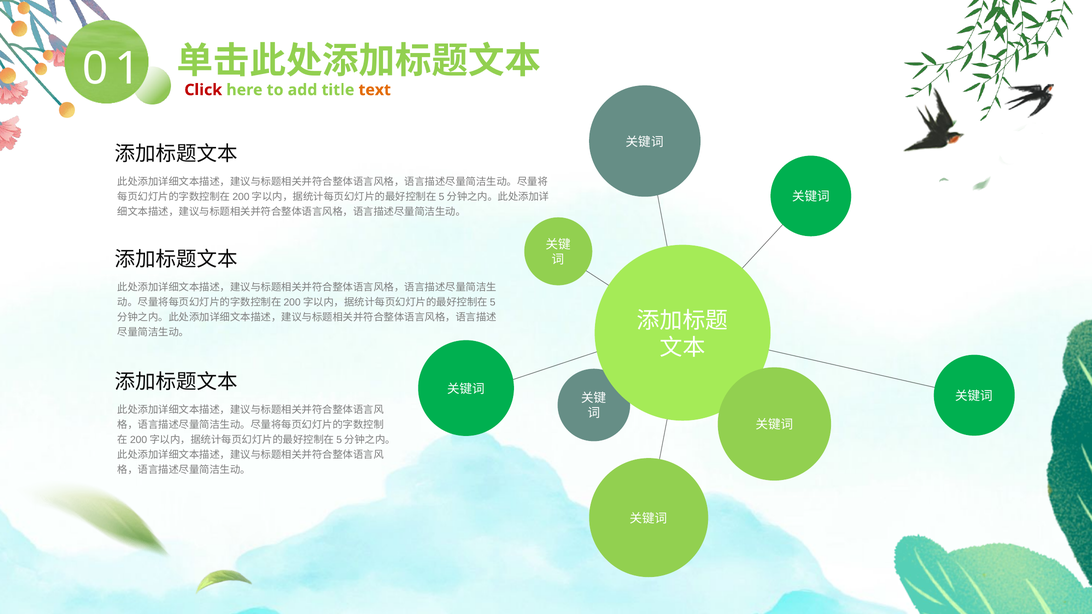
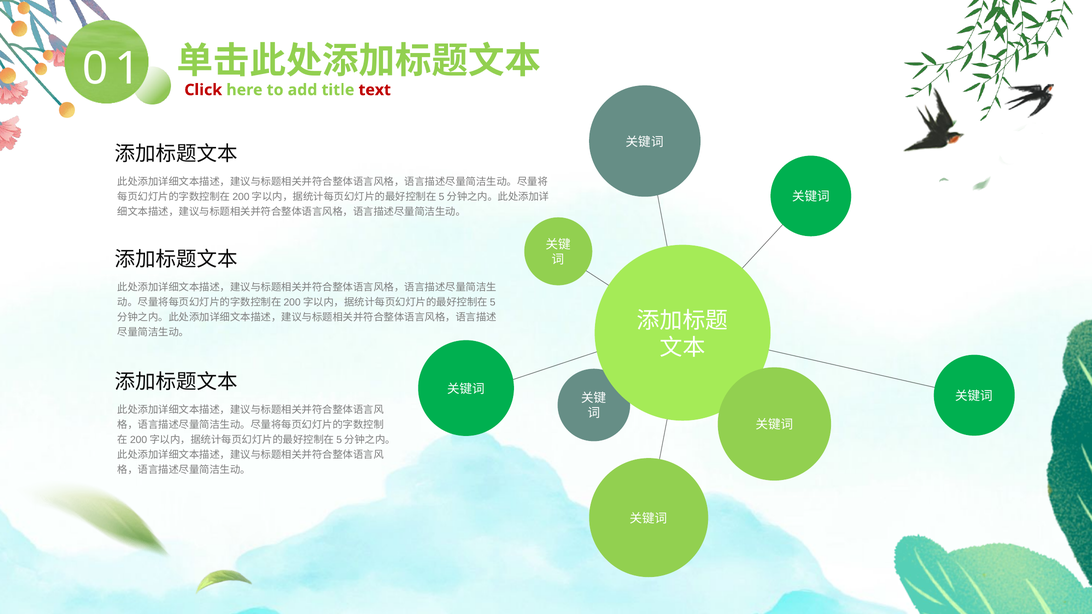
text colour: orange -> red
